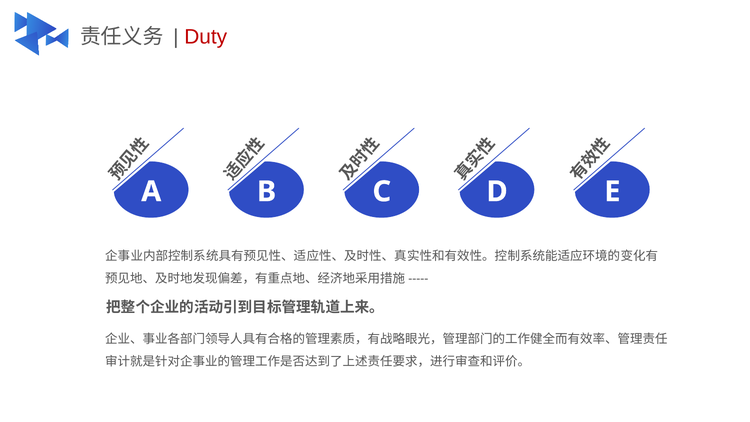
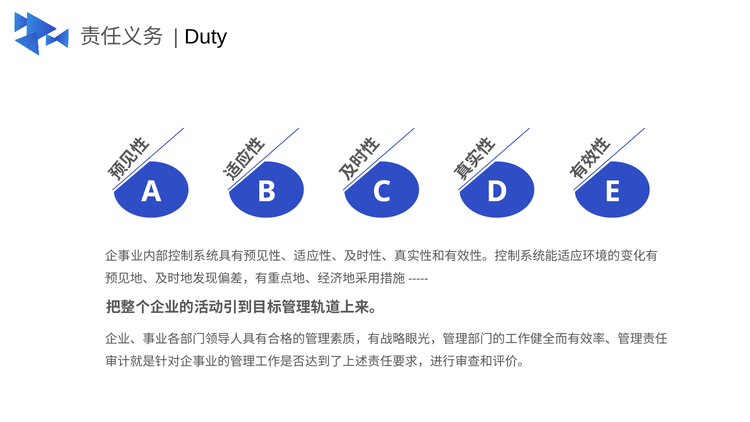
Duty colour: red -> black
